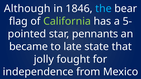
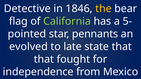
Although: Although -> Detective
the colour: light blue -> yellow
became: became -> evolved
jolly at (44, 59): jolly -> that
